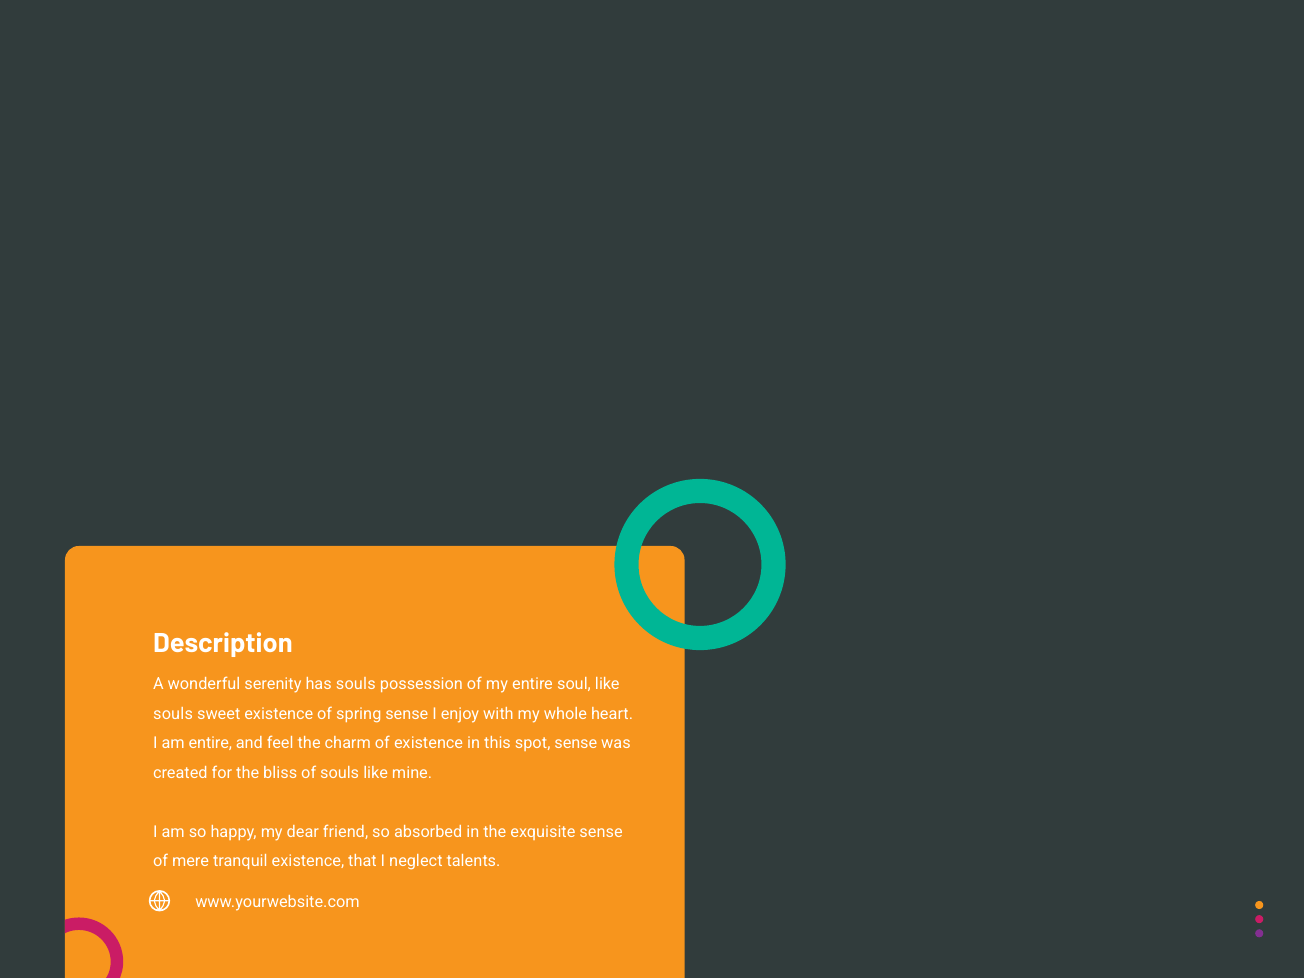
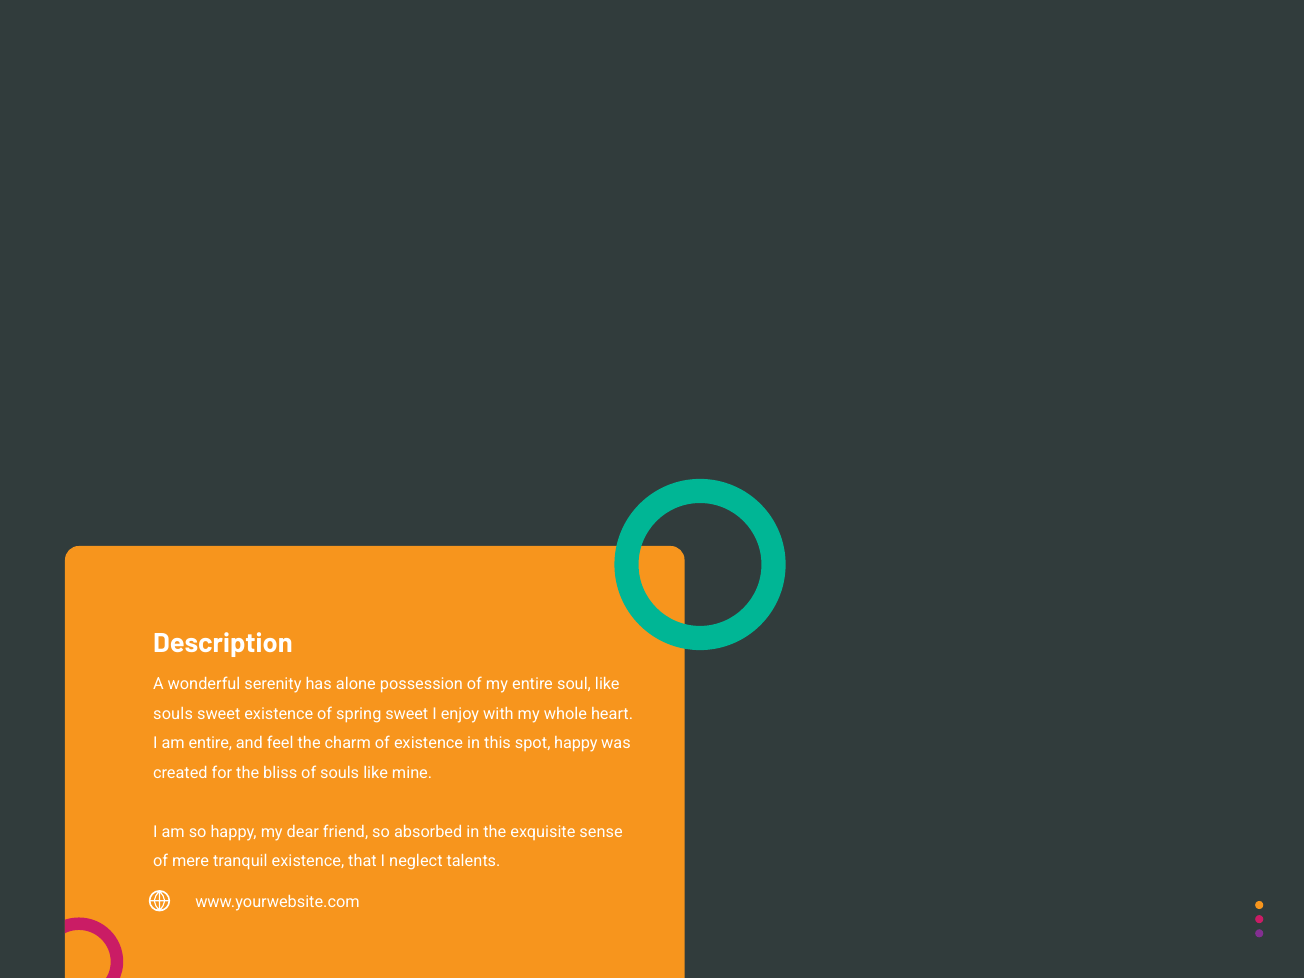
has souls: souls -> alone
spring sense: sense -> sweet
spot sense: sense -> happy
